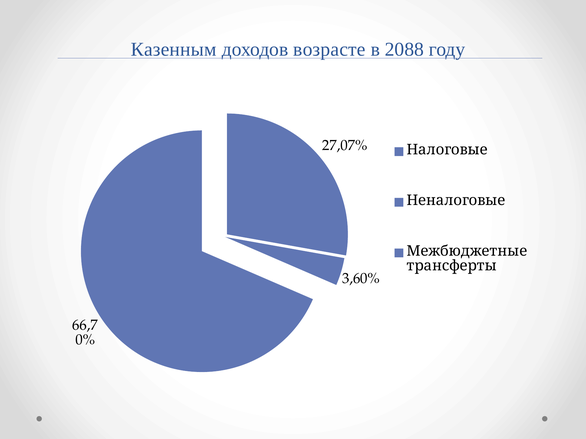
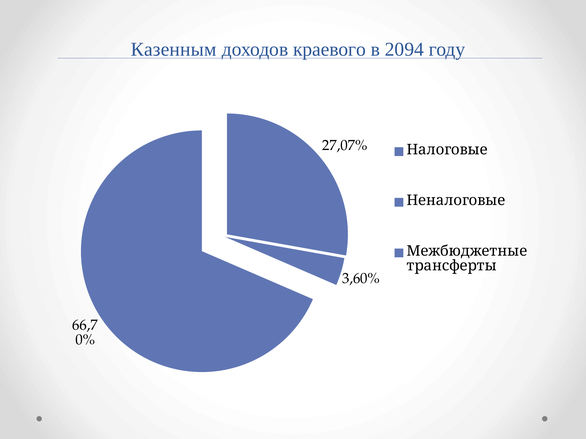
возрасте: возрасте -> краевого
2088: 2088 -> 2094
